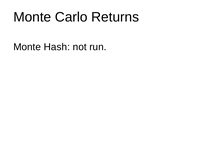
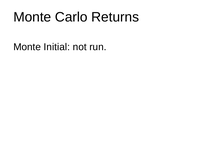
Hash: Hash -> Initial
